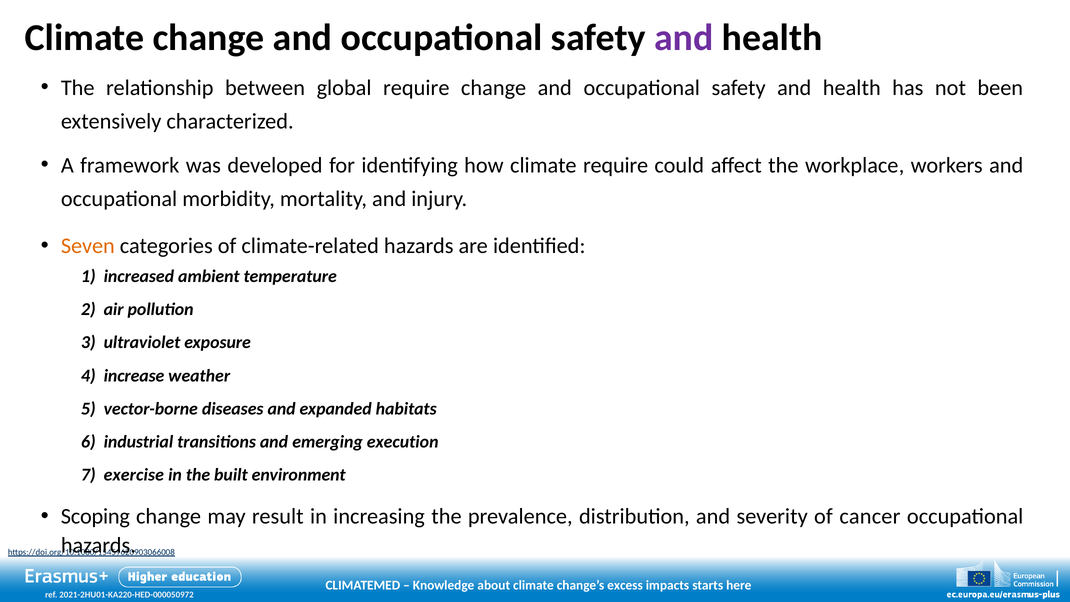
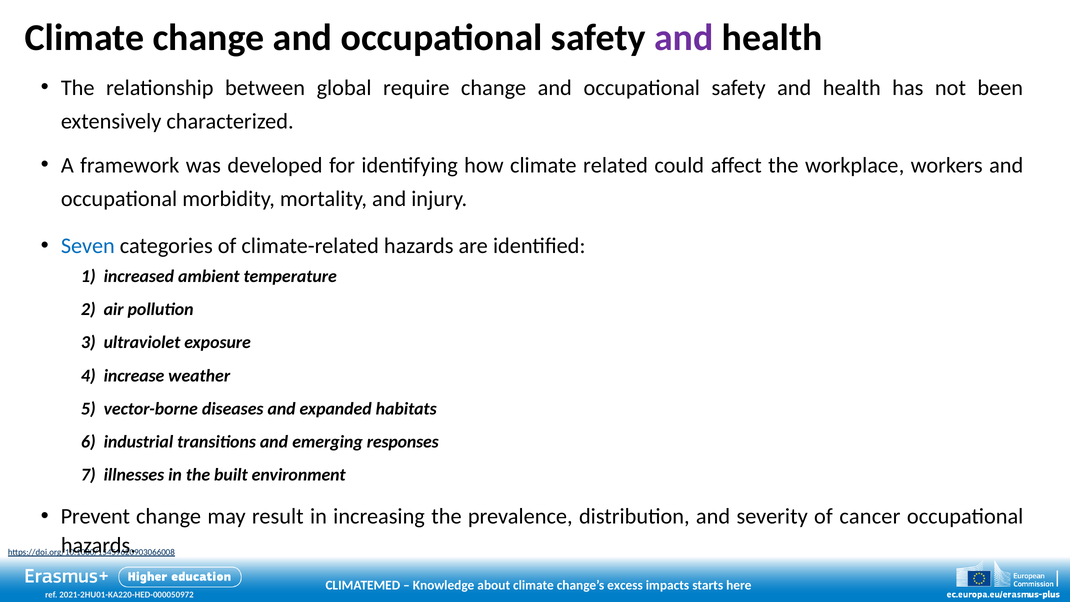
climate require: require -> related
Seven colour: orange -> blue
execution: execution -> responses
exercise: exercise -> illnesses
Scoping: Scoping -> Prevent
